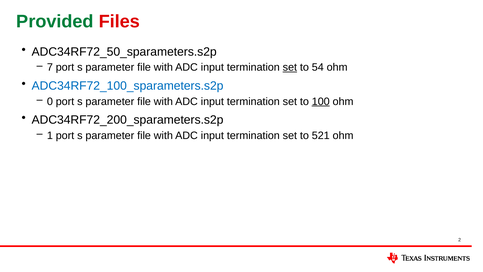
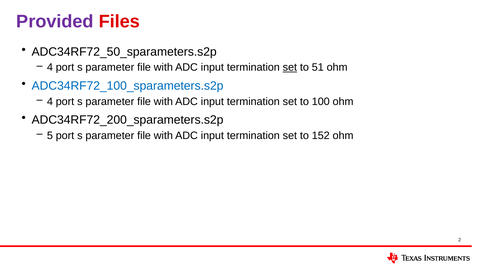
Provided colour: green -> purple
7 at (50, 67): 7 -> 4
54: 54 -> 51
0 at (50, 101): 0 -> 4
100 underline: present -> none
1: 1 -> 5
521: 521 -> 152
